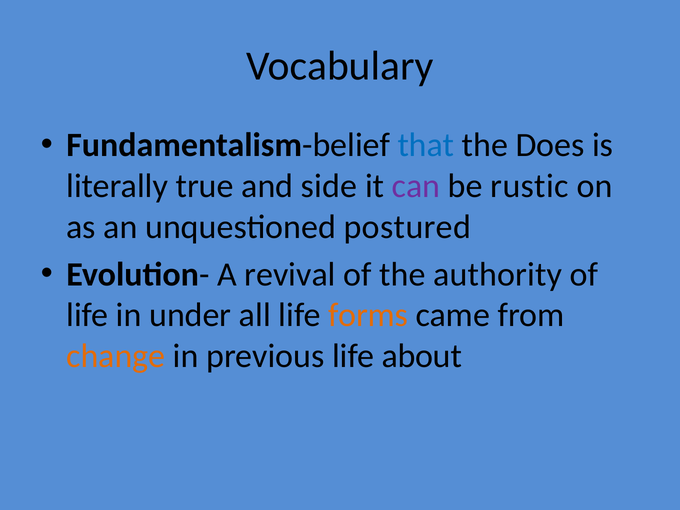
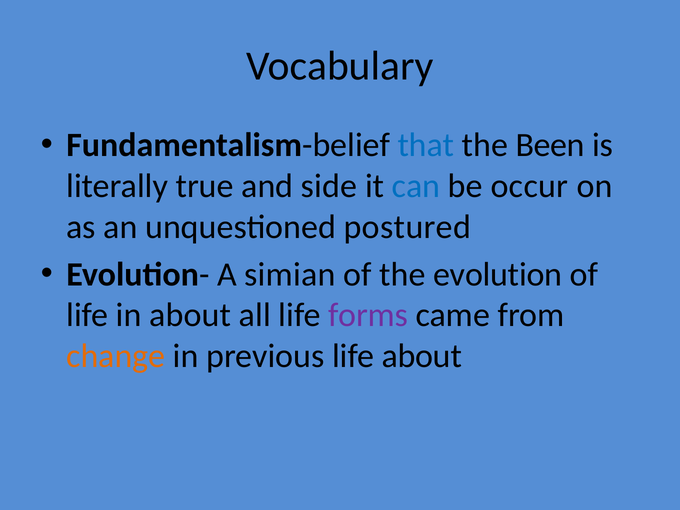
Does: Does -> Been
can colour: purple -> blue
rustic: rustic -> occur
revival: revival -> simian
authority: authority -> evolution
in under: under -> about
forms colour: orange -> purple
